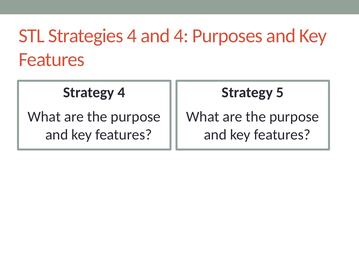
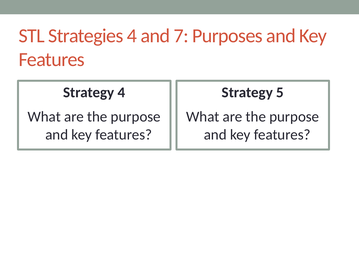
and 4: 4 -> 7
